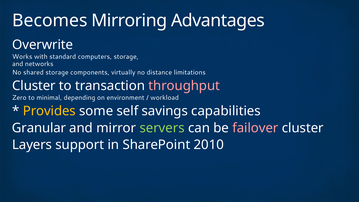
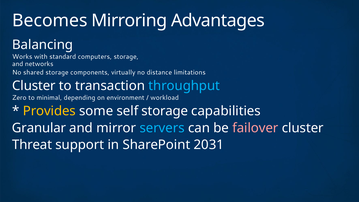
Overwrite: Overwrite -> Balancing
throughput colour: pink -> light blue
self savings: savings -> storage
servers colour: light green -> light blue
Layers: Layers -> Threat
2010: 2010 -> 2031
